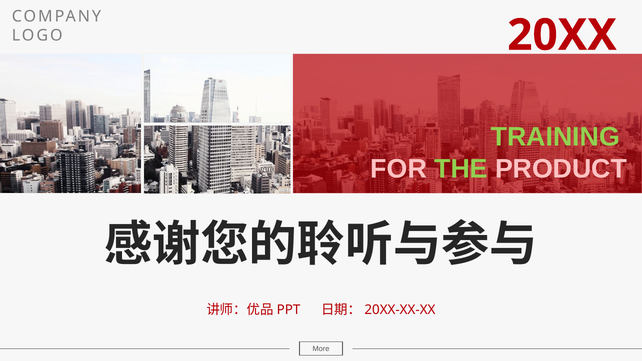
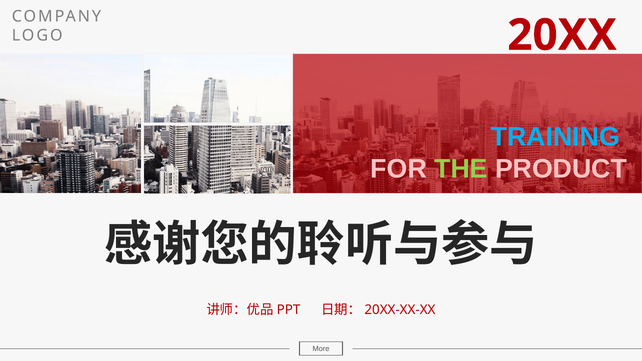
TRAINING colour: light green -> light blue
